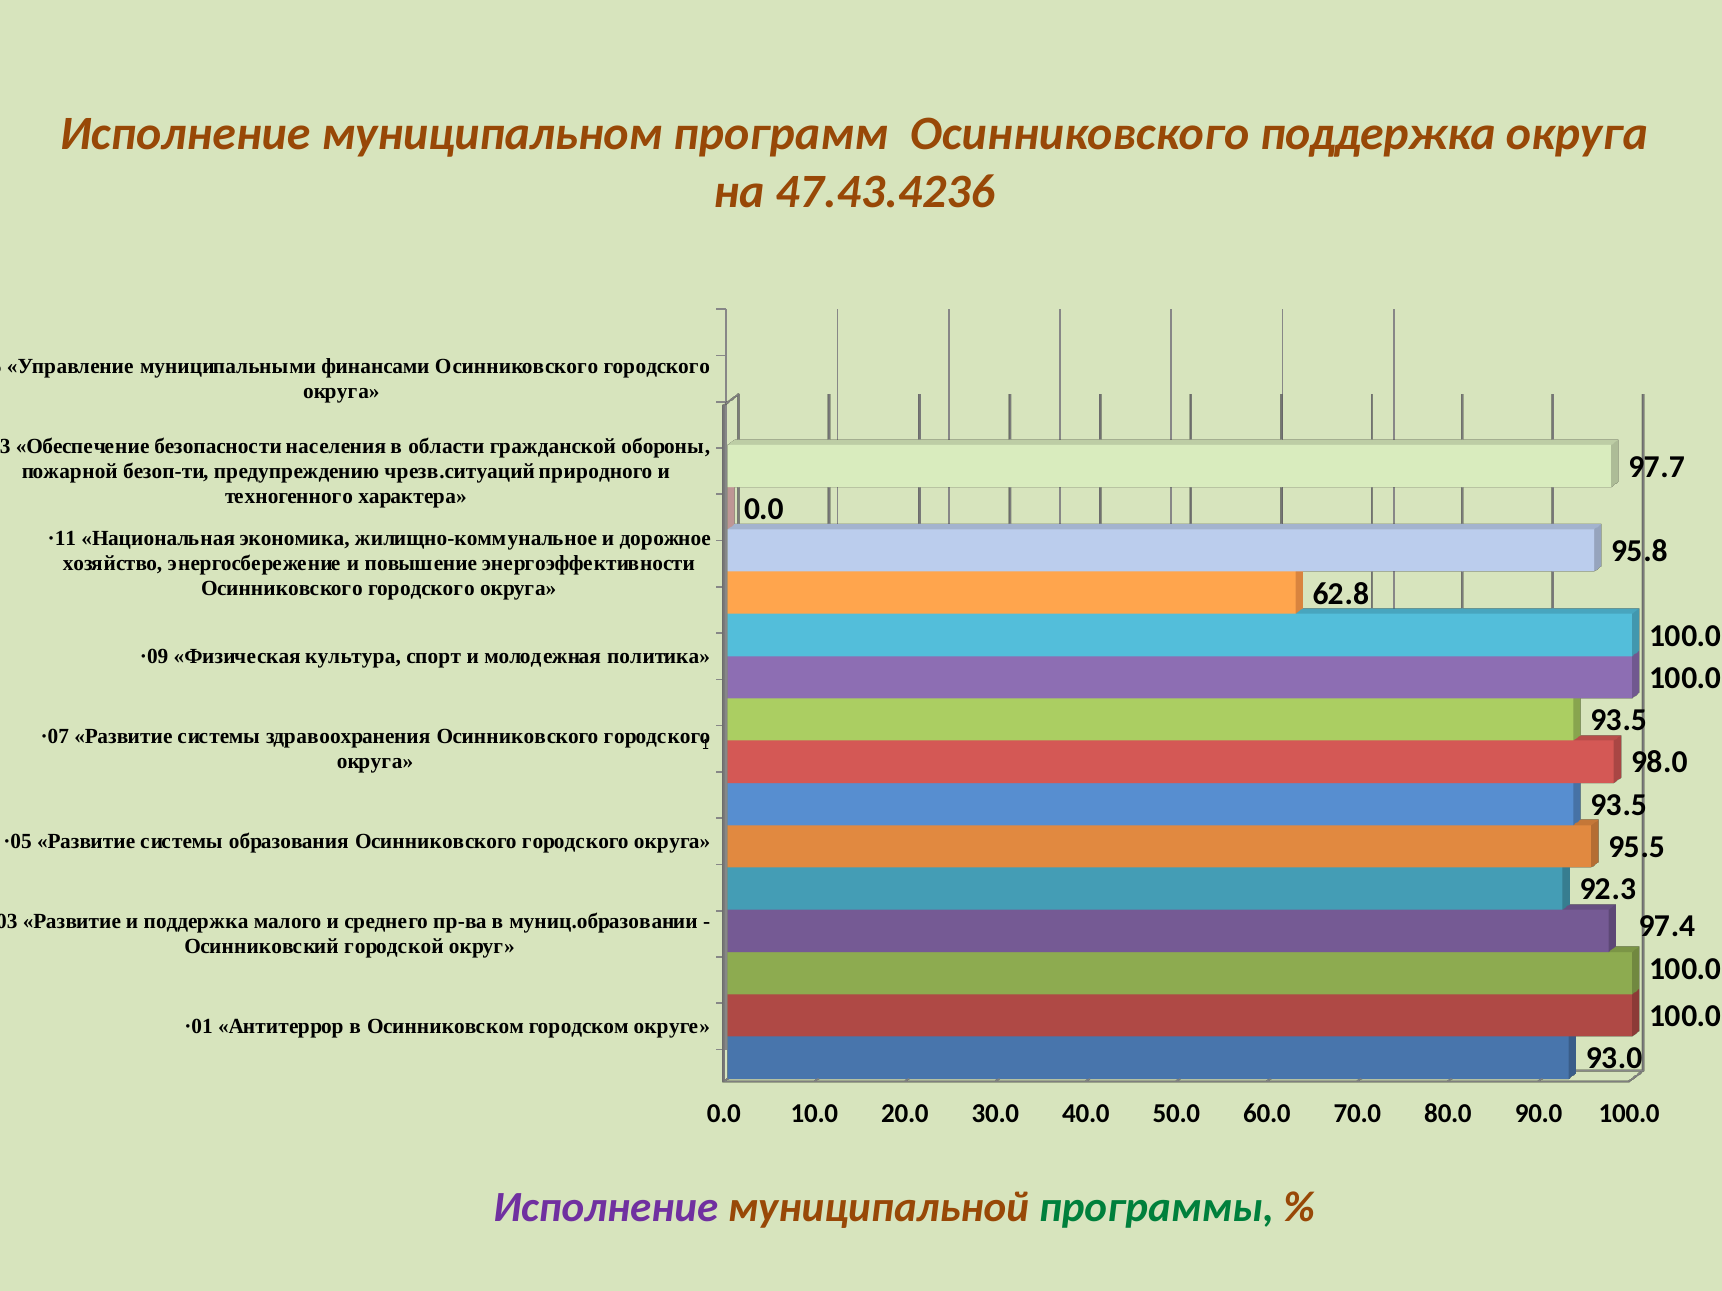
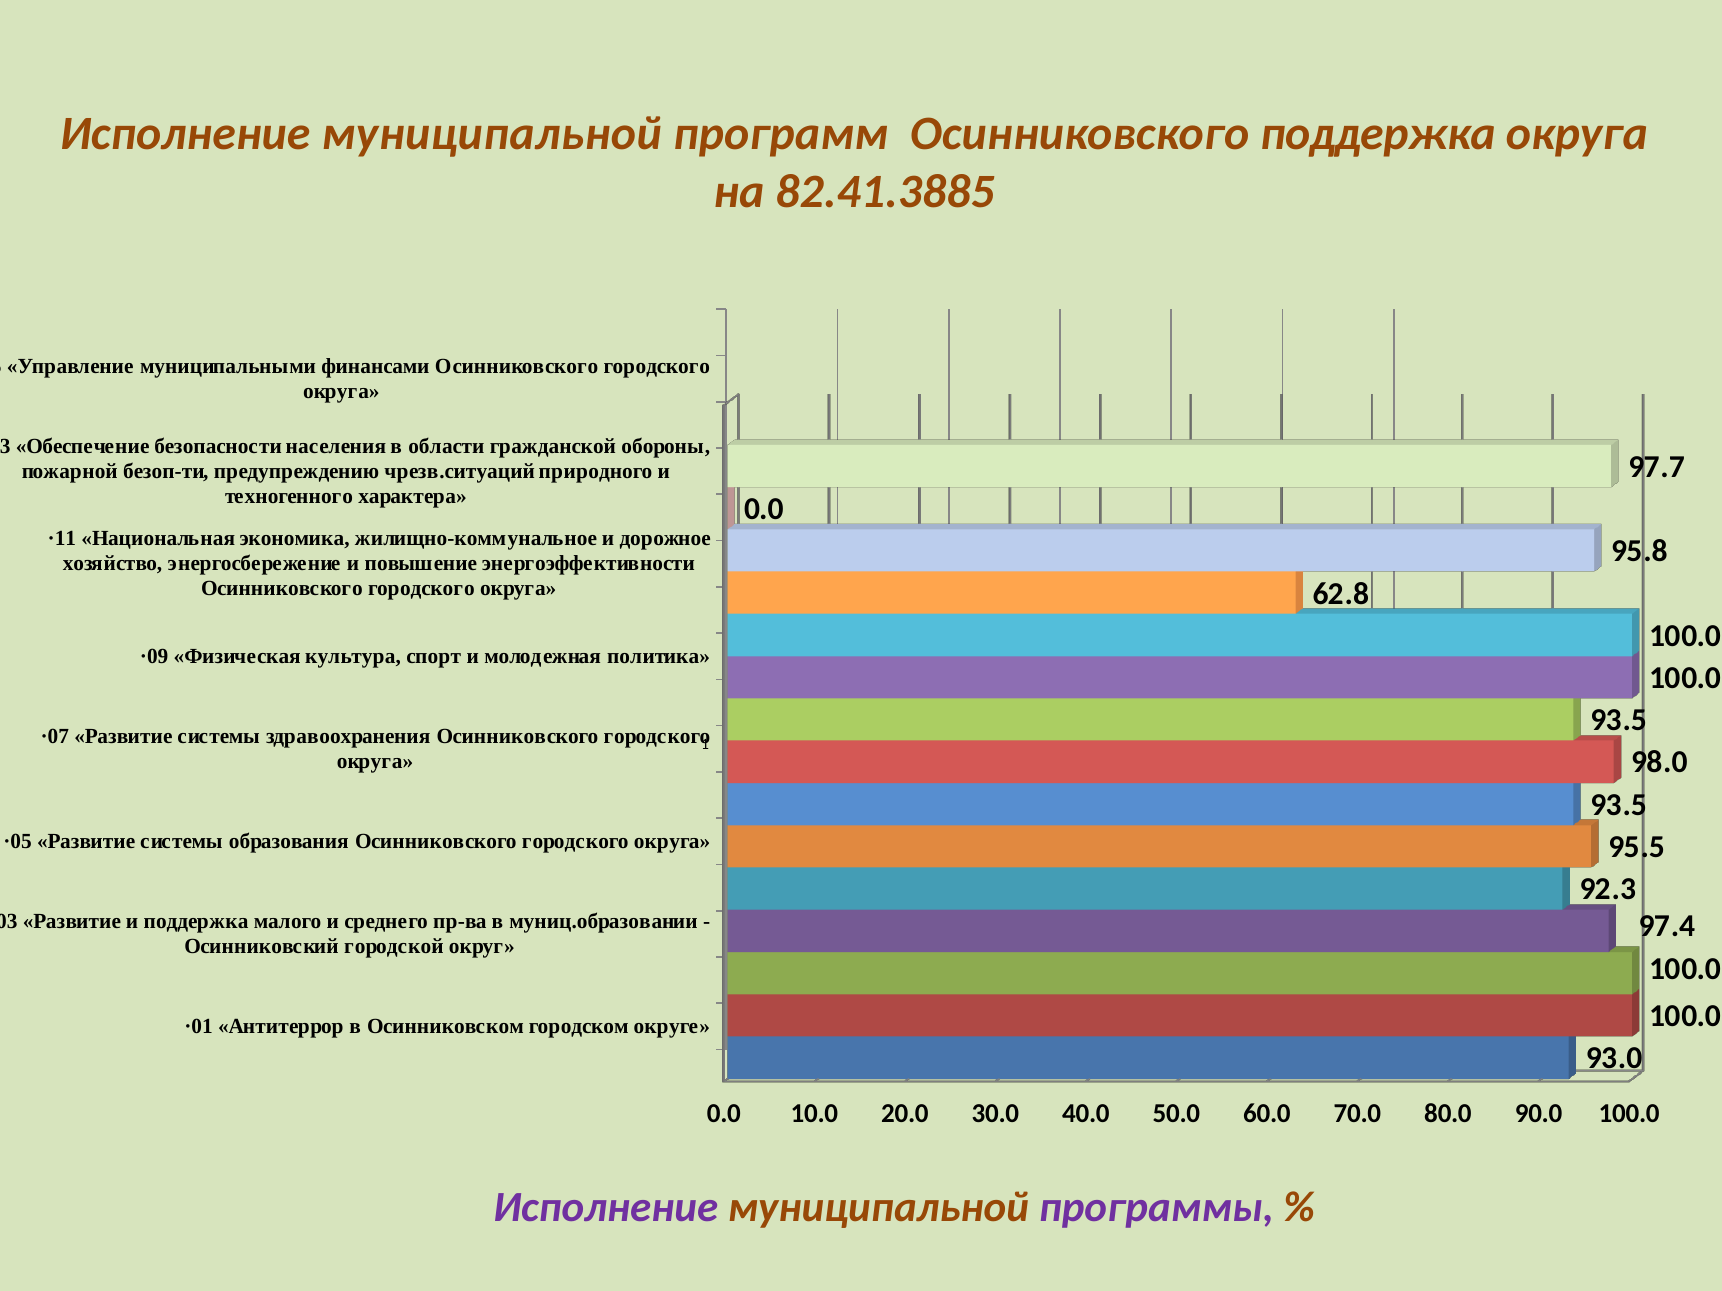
муниципальном at (492, 134): муниципальном -> муниципальной
47.43.4236: 47.43.4236 -> 82.41.3885
программы colour: green -> purple
